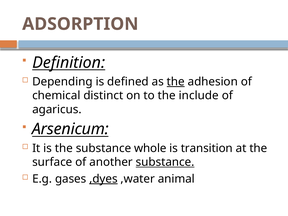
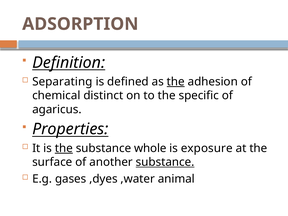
Depending: Depending -> Separating
include: include -> specific
Arsenicum: Arsenicum -> Properties
the at (64, 148) underline: none -> present
transition: transition -> exposure
,dyes underline: present -> none
